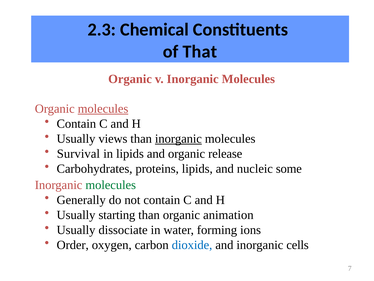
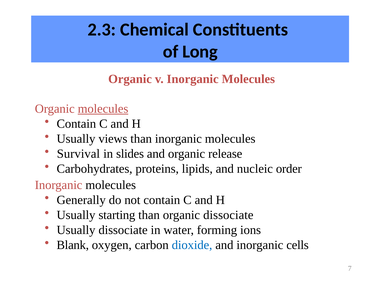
That: That -> Long
inorganic at (178, 139) underline: present -> none
in lipids: lipids -> slides
some: some -> order
molecules at (111, 185) colour: green -> black
organic animation: animation -> dissociate
Order: Order -> Blank
